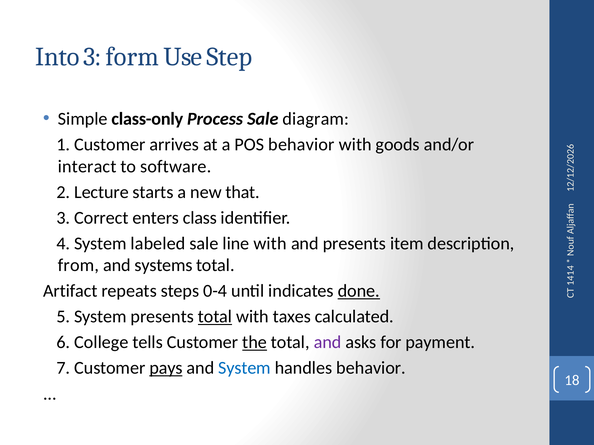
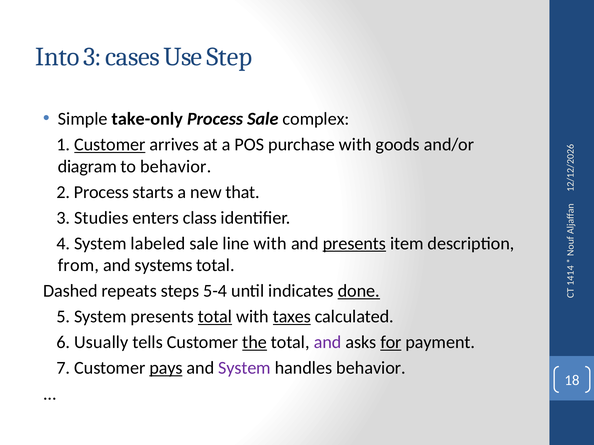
form: form -> cases
class-only: class-only -> take-only
diagram: diagram -> complex
Customer at (110, 145) underline: none -> present
POS behavior: behavior -> purchase
interact: interact -> diagram
to software: software -> behavior
2 Lecture: Lecture -> Process
Correct: Correct -> Studies
presents at (354, 244) underline: none -> present
Artifact: Artifact -> Dashed
0-4: 0-4 -> 5-4
taxes underline: none -> present
College: College -> Usually
for underline: none -> present
System at (245, 368) colour: blue -> purple
